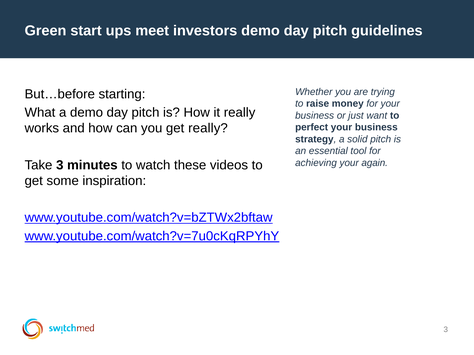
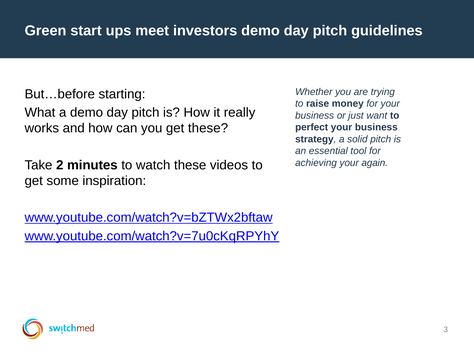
get really: really -> these
Take 3: 3 -> 2
